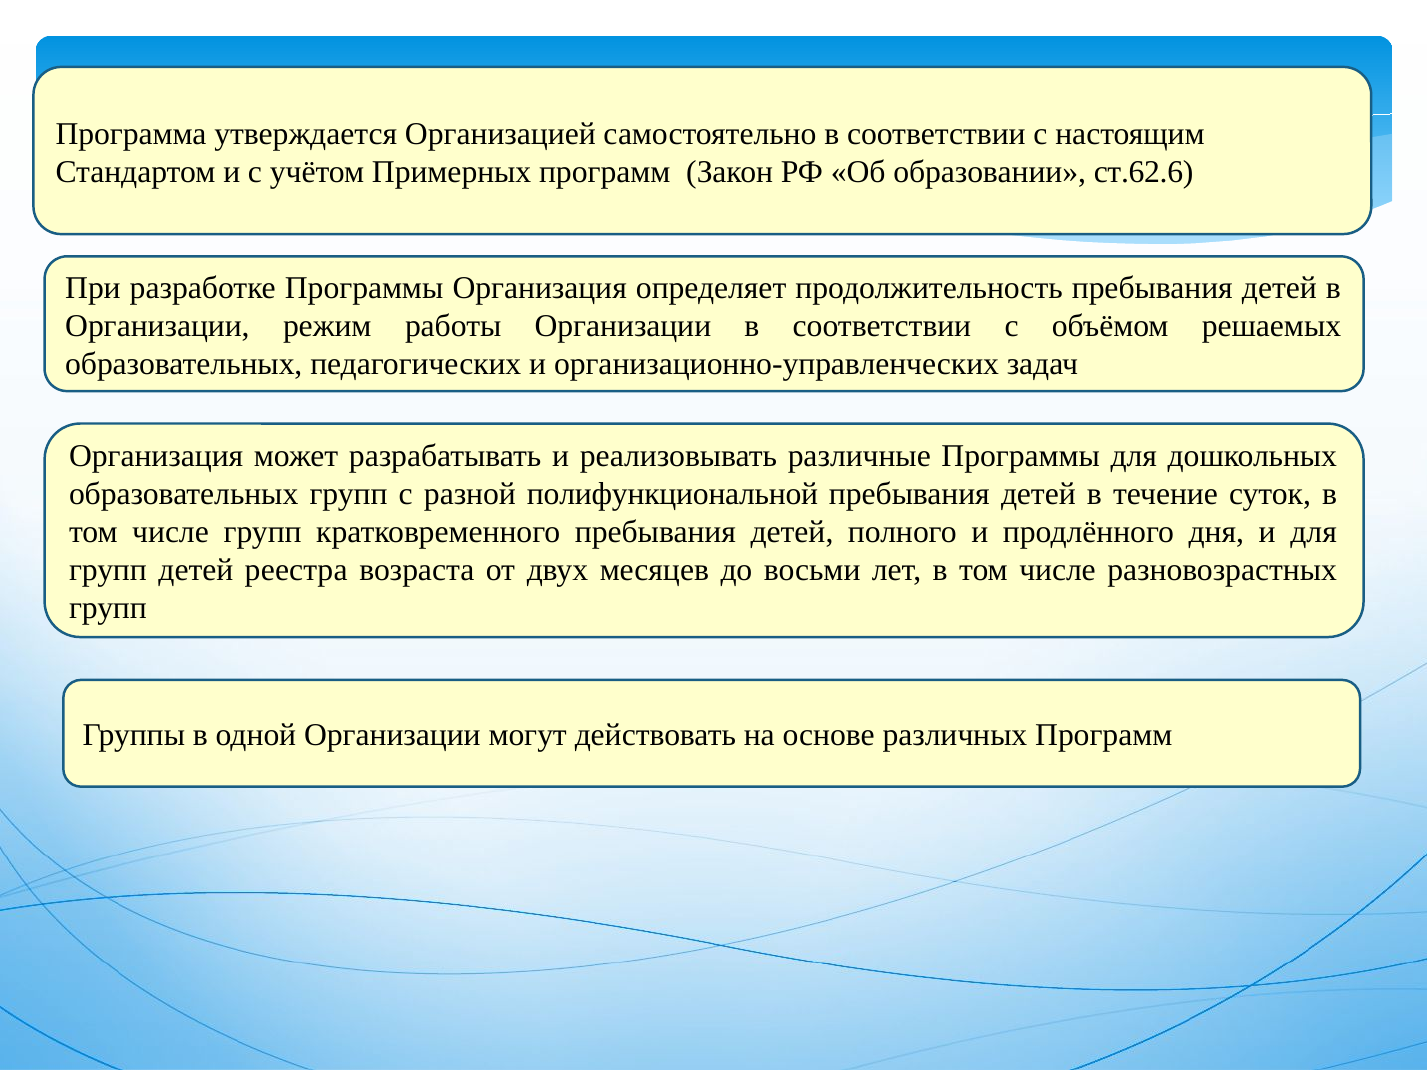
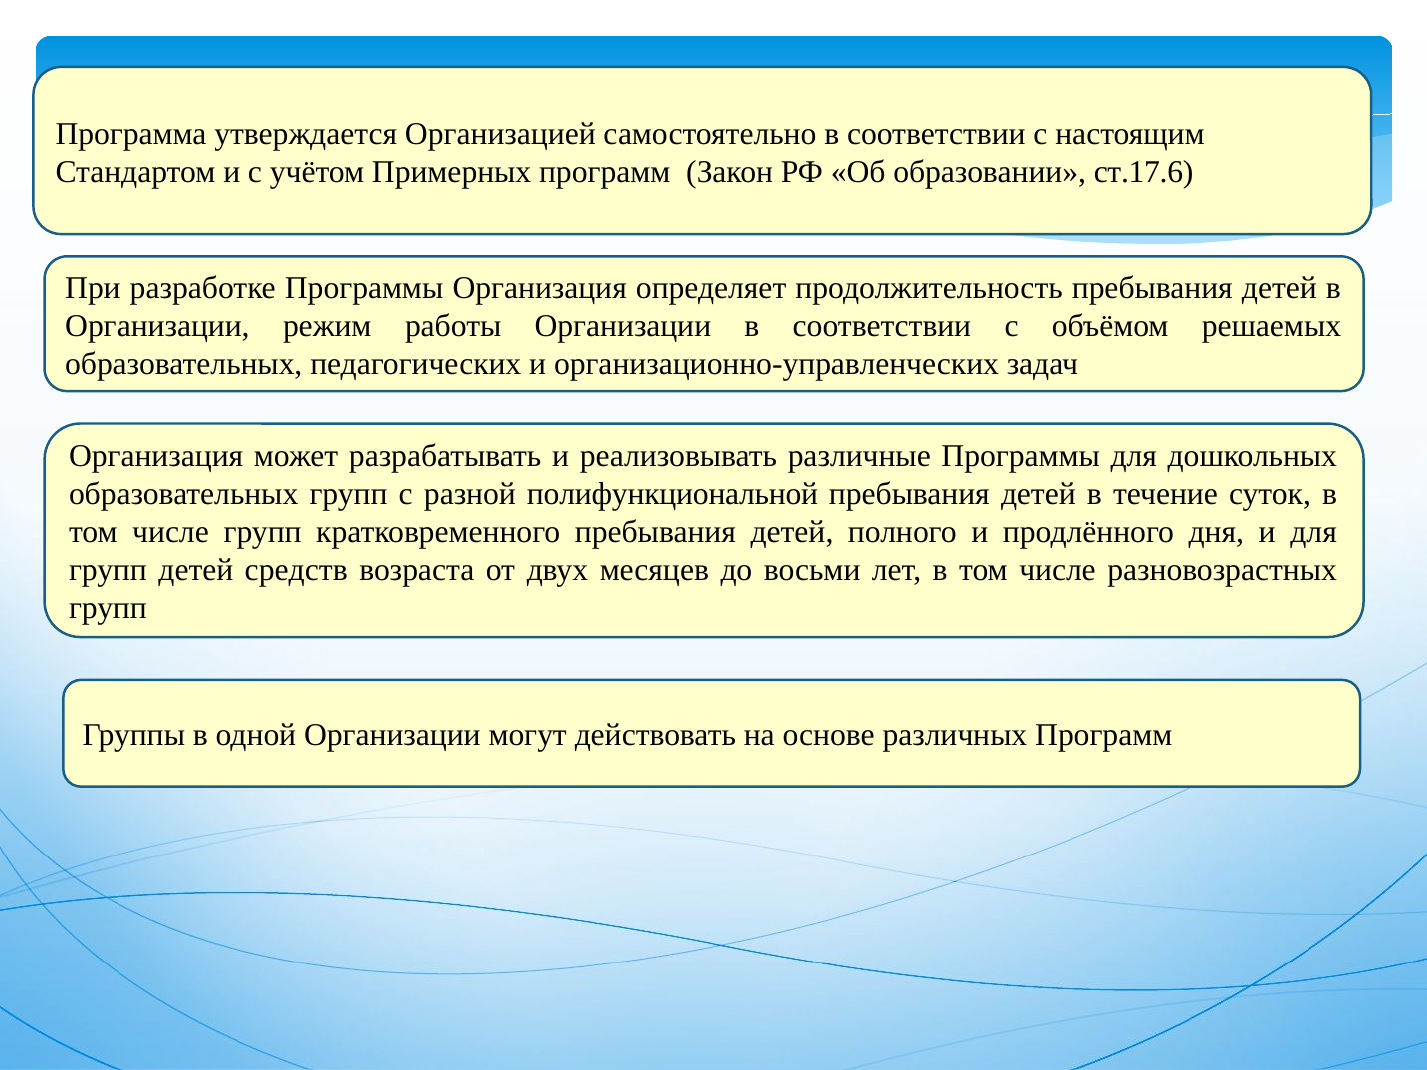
ст.62.6: ст.62.6 -> ст.17.6
реестра: реестра -> средств
